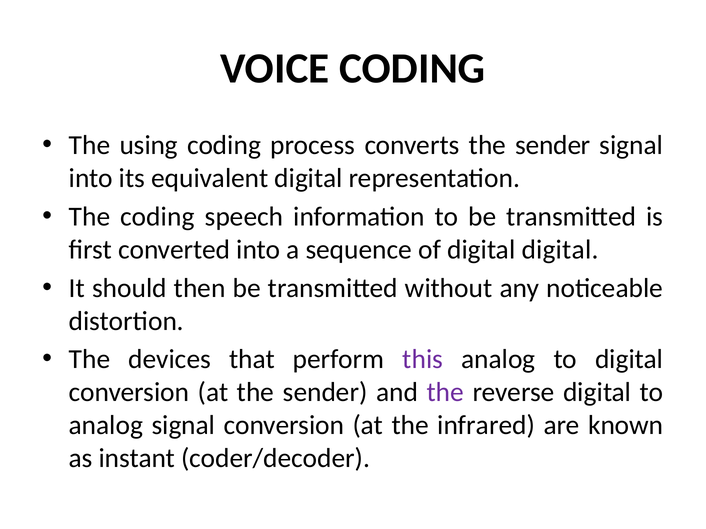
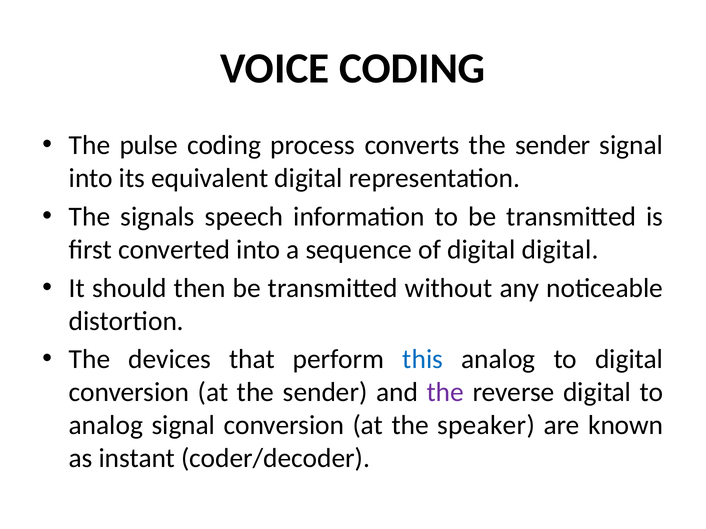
using: using -> pulse
The coding: coding -> signals
this colour: purple -> blue
infrared: infrared -> speaker
